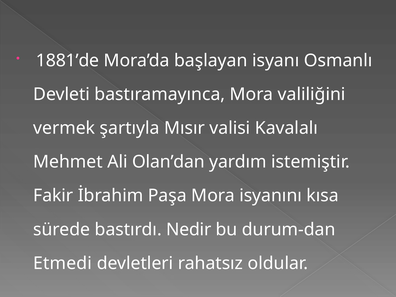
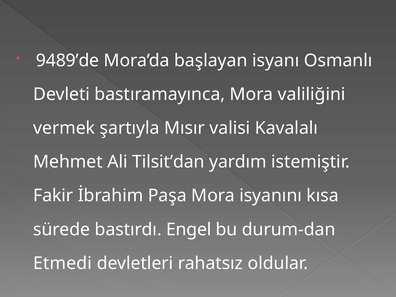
1881’de: 1881’de -> 9489’de
Olan’dan: Olan’dan -> Tilsit’dan
Nedir: Nedir -> Engel
